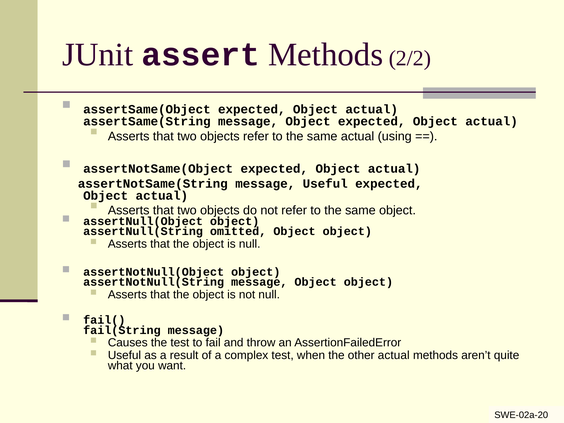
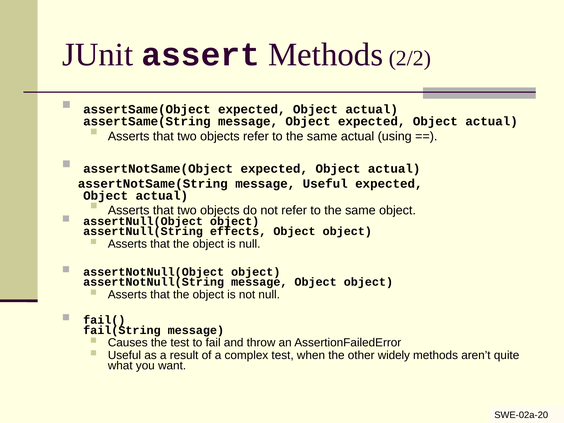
omitted: omitted -> effects
other actual: actual -> widely
